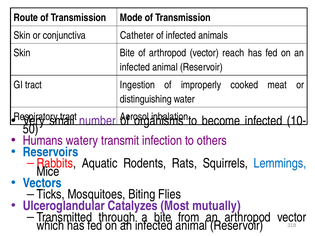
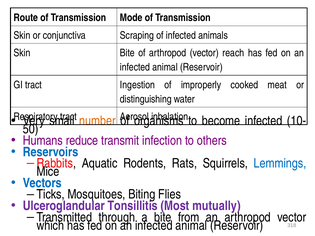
Catheter: Catheter -> Scraping
number colour: purple -> orange
watery: watery -> reduce
Catalyzes: Catalyzes -> Tonsillitis
